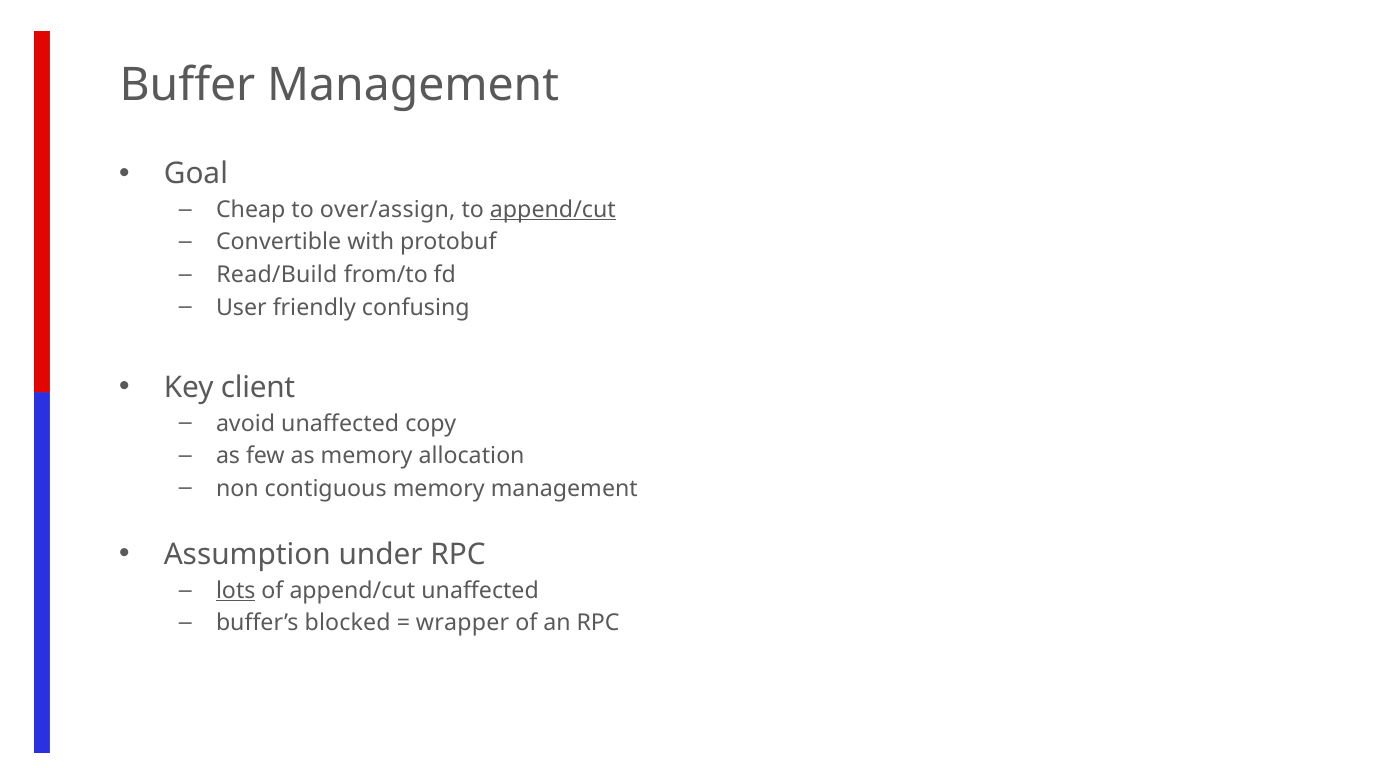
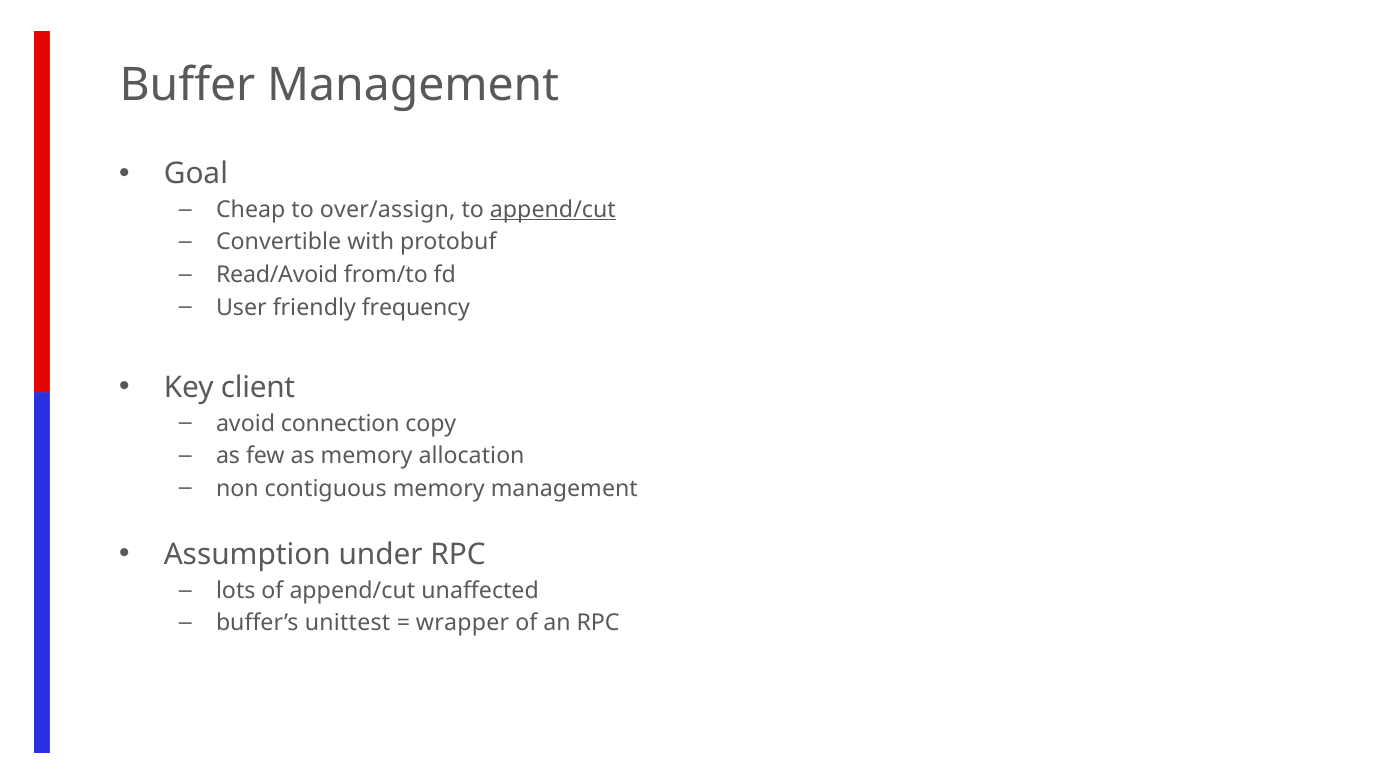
Read/Build: Read/Build -> Read/Avoid
confusing: confusing -> frequency
avoid unaffected: unaffected -> connection
lots underline: present -> none
blocked: blocked -> unittest
